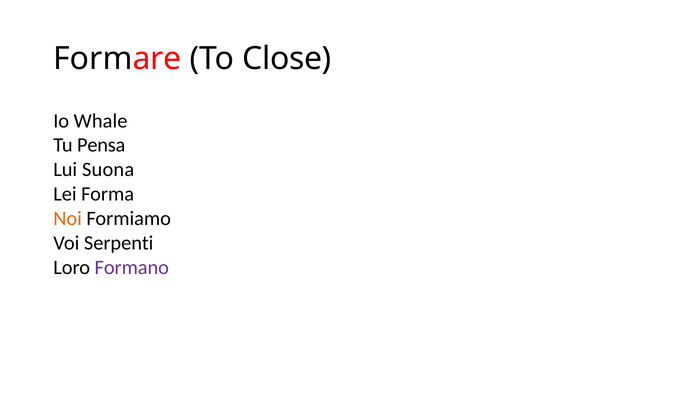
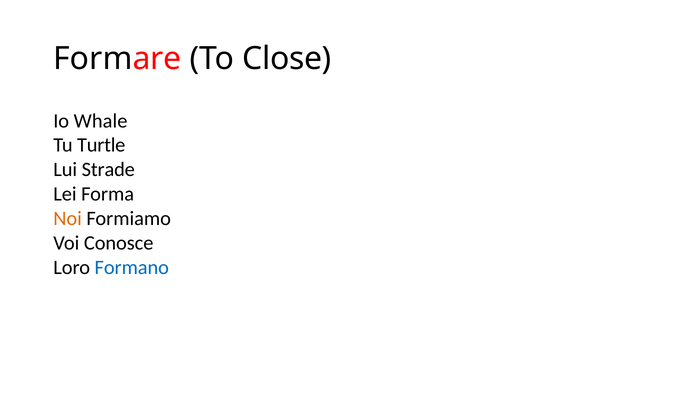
Pensa: Pensa -> Turtle
Suona: Suona -> Strade
Serpenti: Serpenti -> Conosce
Formano colour: purple -> blue
